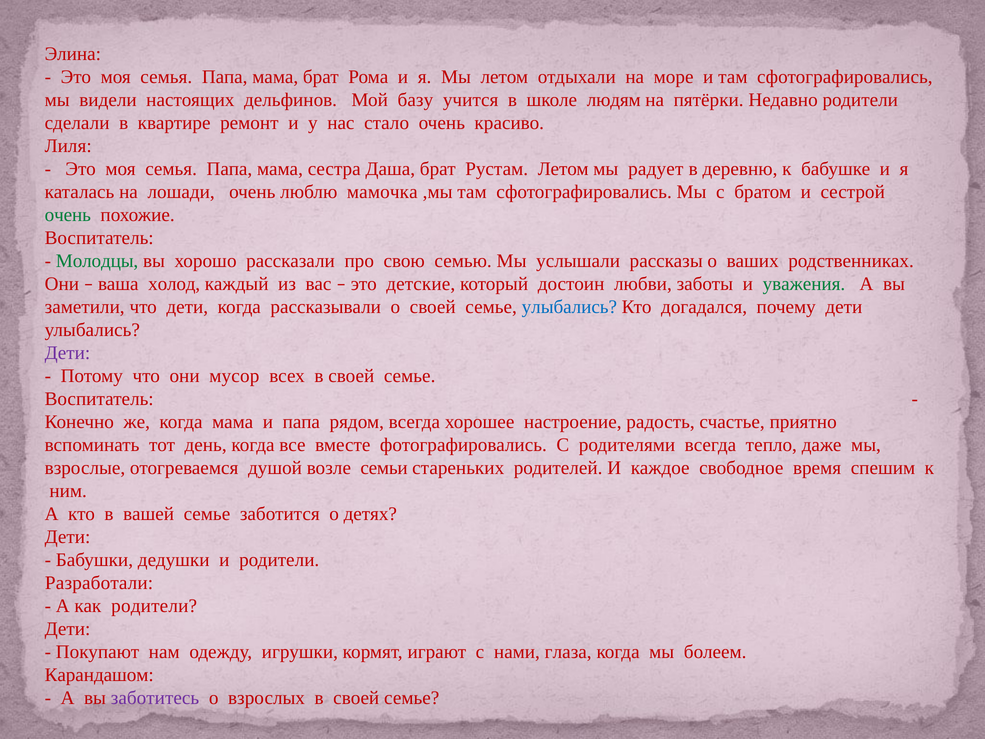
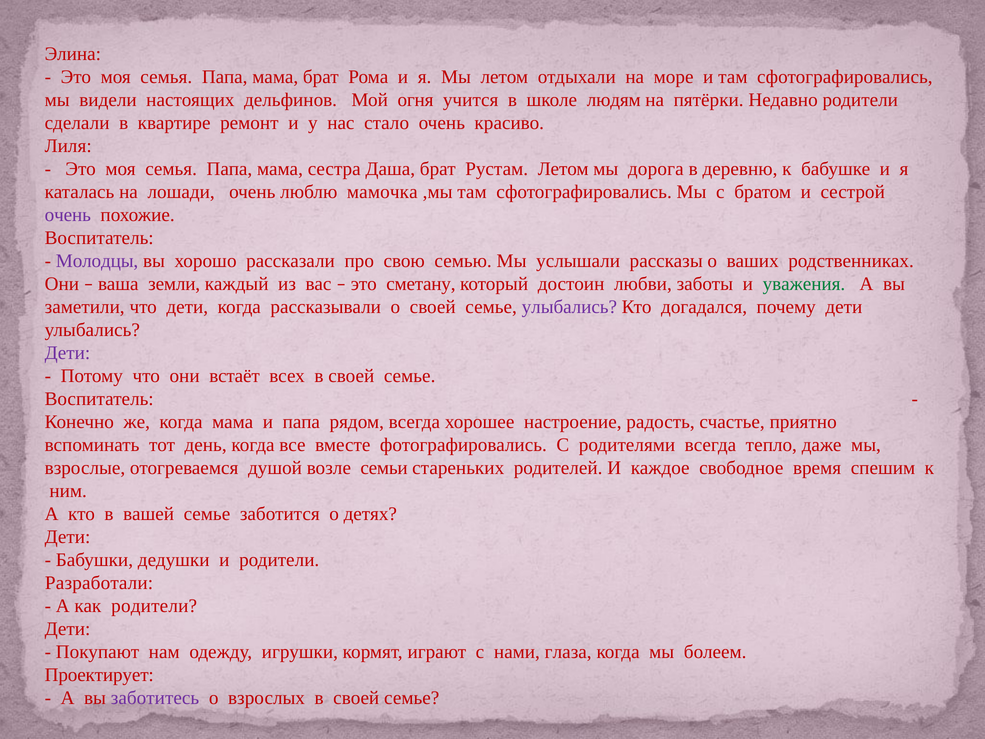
базу: базу -> огня
радует: радует -> дорога
очень at (68, 215) colour: green -> purple
Молодцы colour: green -> purple
холод: холод -> земли
детские: детские -> сметану
улыбались at (569, 307) colour: blue -> purple
мусор: мусор -> встаёт
Карандашом: Карандашом -> Проектирует
